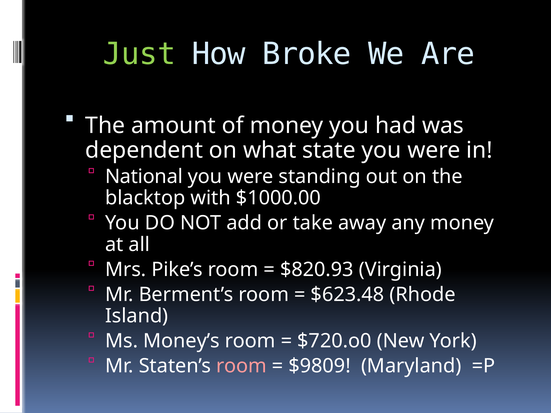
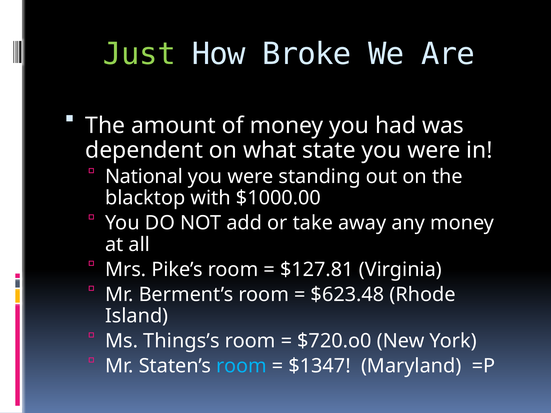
$820.93: $820.93 -> $127.81
Money’s: Money’s -> Things’s
room at (241, 366) colour: pink -> light blue
$9809: $9809 -> $1347
